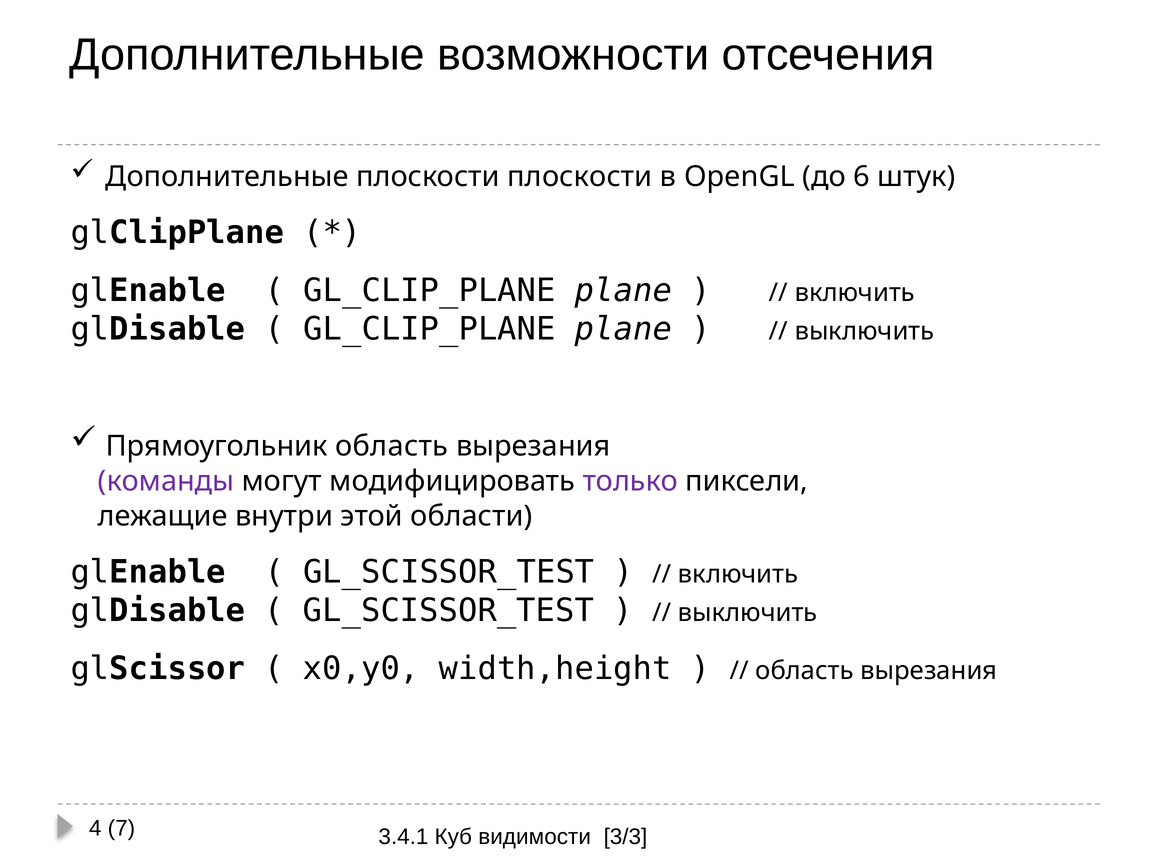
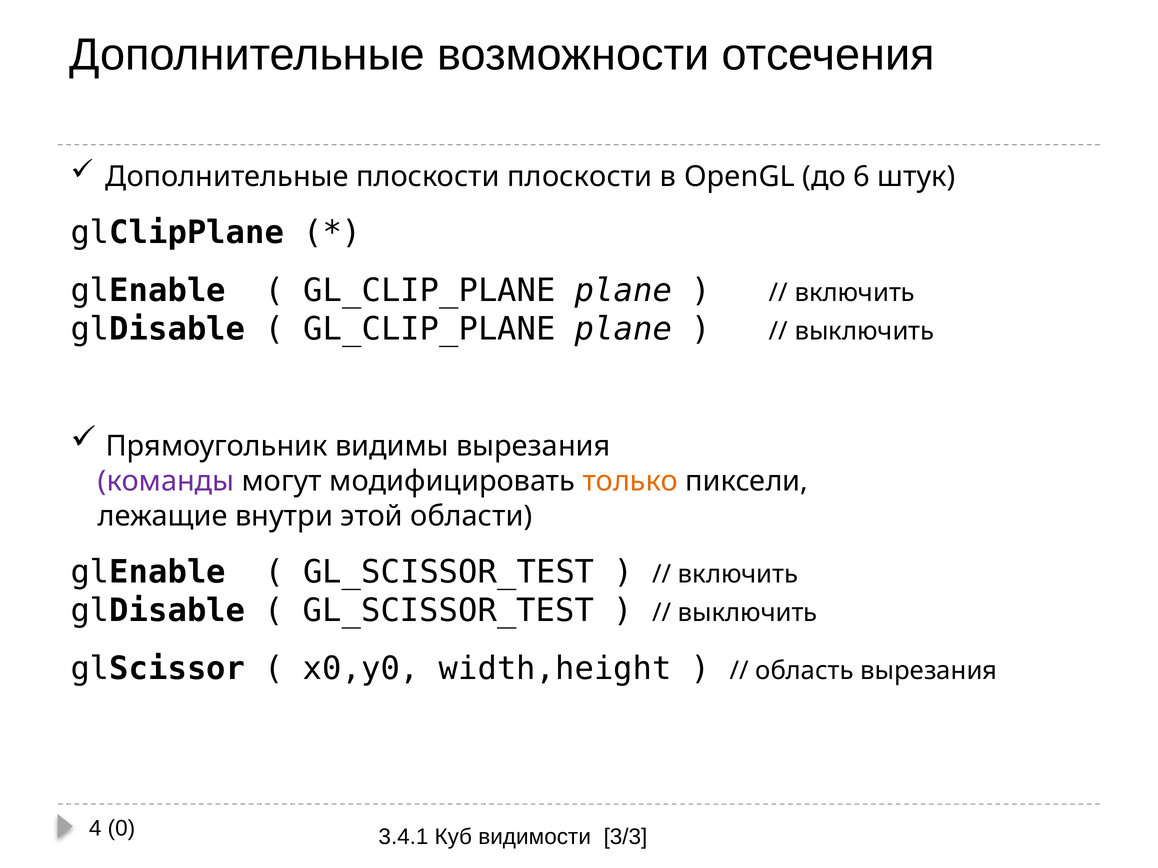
Прямоугольник область: область -> видимы
только colour: purple -> orange
7: 7 -> 0
